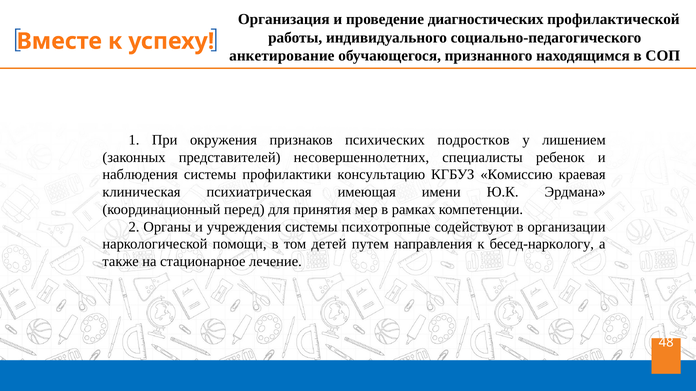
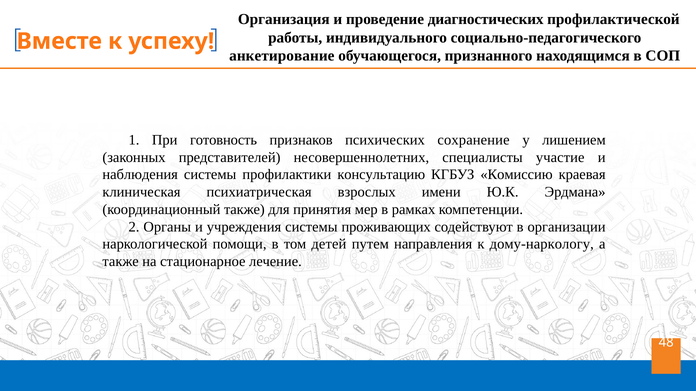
окружения: окружения -> готовность
подростков: подростков -> сохранение
ребенок: ребенок -> участие
имеющая: имеющая -> взрослых
координационный перед: перед -> также
психотропные: психотропные -> проживающих
бесед-наркологу: бесед-наркологу -> дому-наркологу
